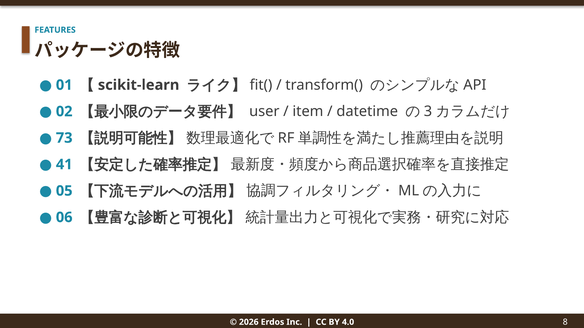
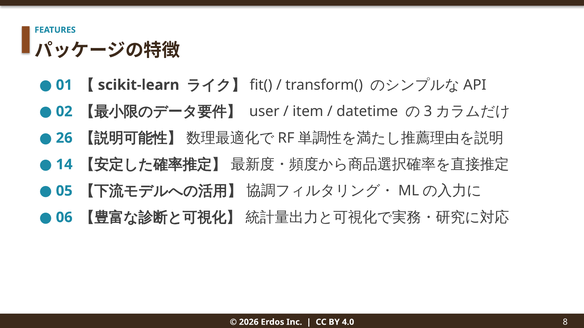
73: 73 -> 26
41: 41 -> 14
